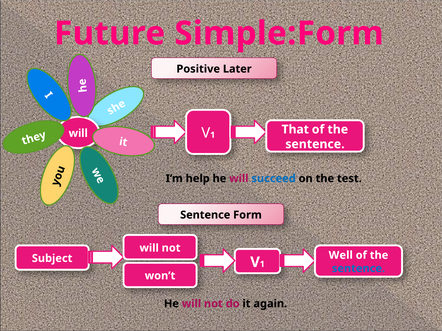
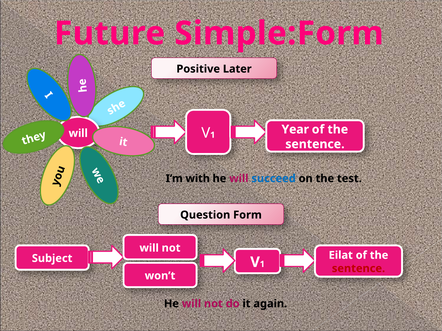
That: That -> Year
help: help -> with
Sentence at (205, 215): Sentence -> Question
Well: Well -> Eilat
sentence at (358, 269) colour: blue -> red
